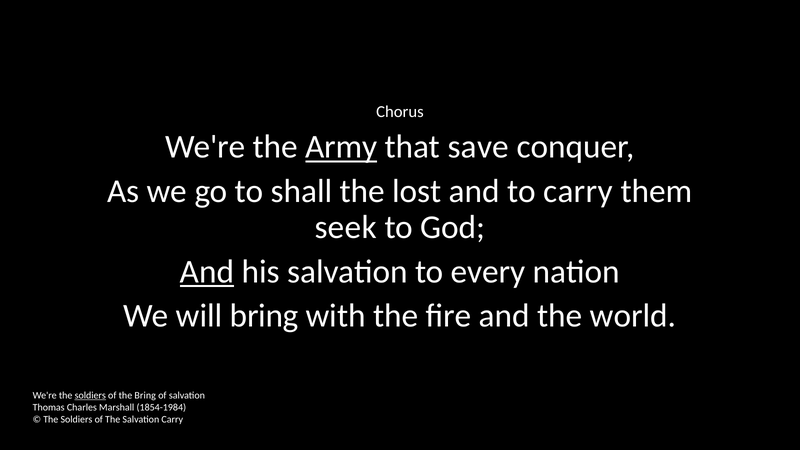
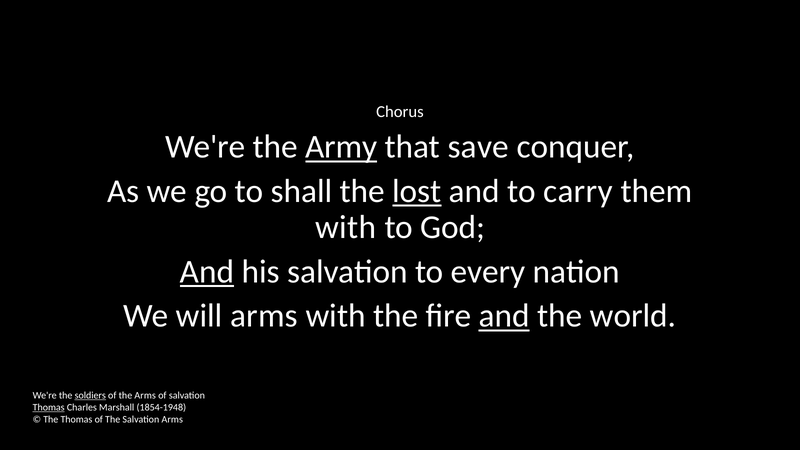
lost underline: none -> present
seek at (346, 227): seek -> with
will bring: bring -> arms
and at (504, 316) underline: none -> present
the Bring: Bring -> Arms
Thomas at (49, 407) underline: none -> present
1854-1984: 1854-1984 -> 1854-1948
Soldiers at (76, 419): Soldiers -> Thomas
Salvation Carry: Carry -> Arms
